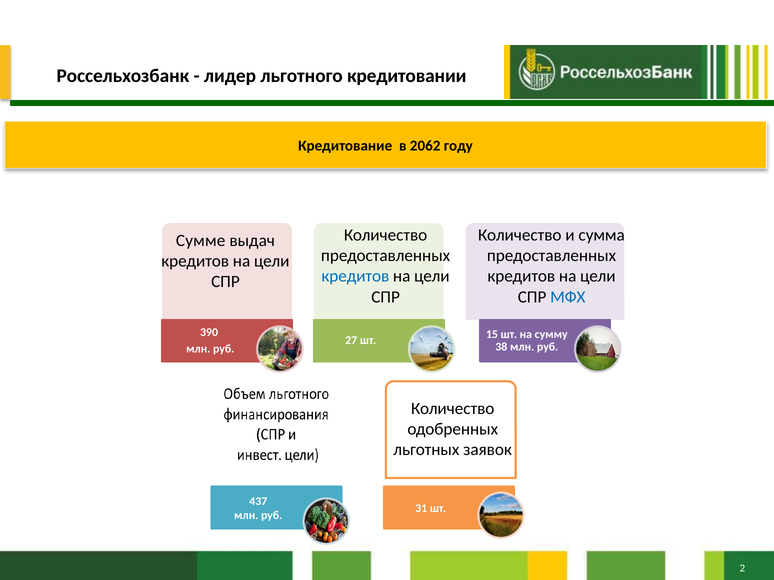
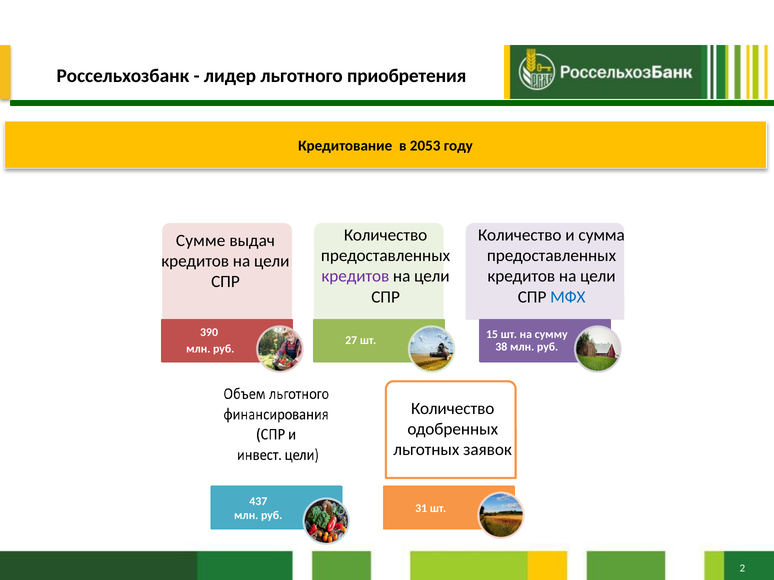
кредитовании: кредитовании -> приобретения
2062: 2062 -> 2053
кредитов at (355, 276) colour: blue -> purple
